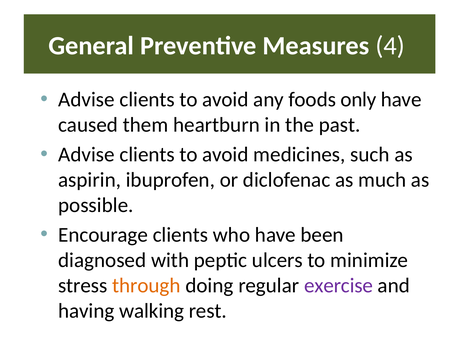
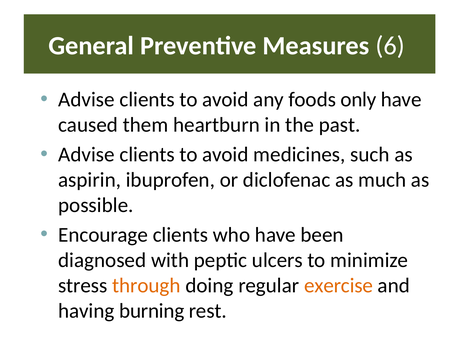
4: 4 -> 6
exercise colour: purple -> orange
walking: walking -> burning
